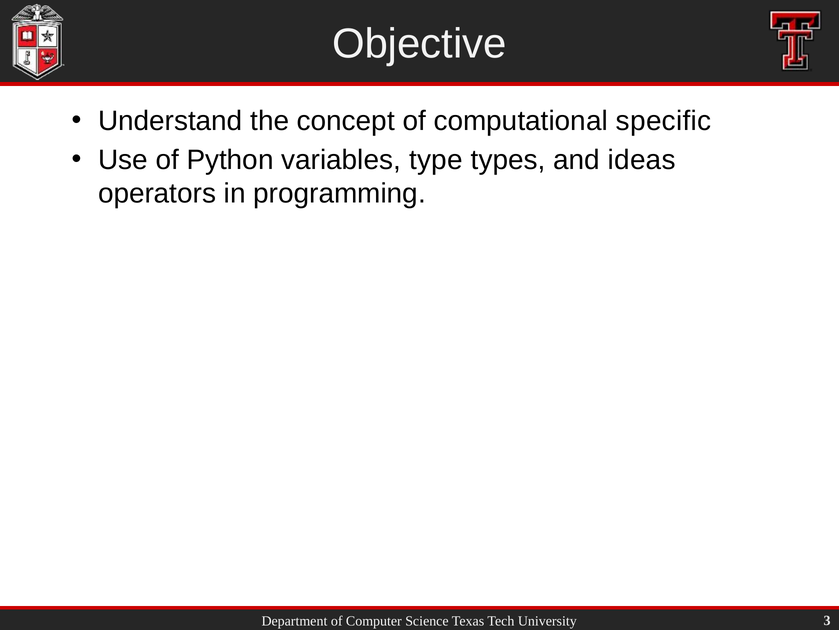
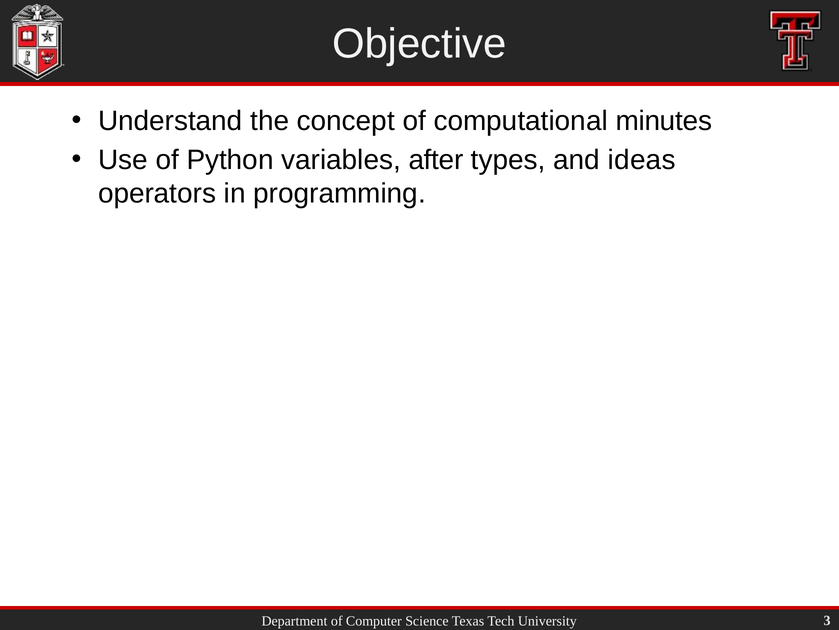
specific: specific -> minutes
type: type -> after
